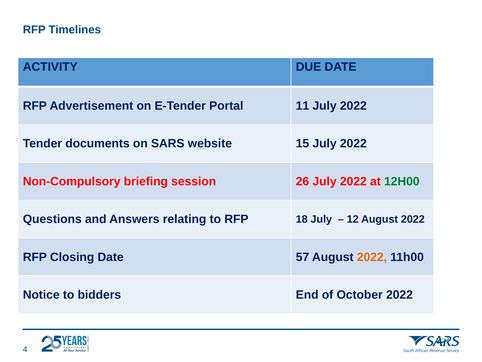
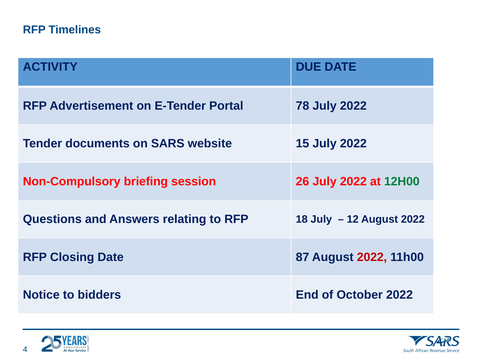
11: 11 -> 78
57: 57 -> 87
2022 at (372, 257) colour: orange -> red
